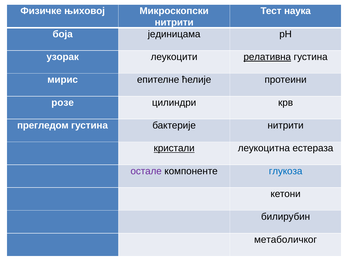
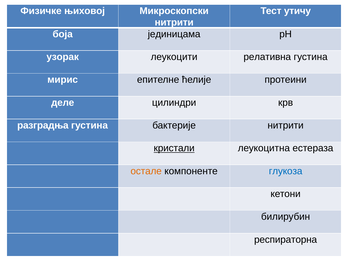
наука: наука -> утичу
релативна underline: present -> none
розе: розе -> деле
прегледом: прегледом -> разградња
остале colour: purple -> orange
метаболичког: метаболичког -> респираторна
